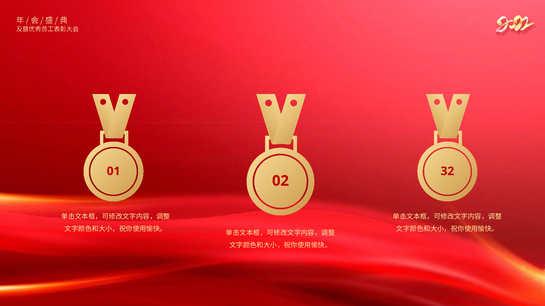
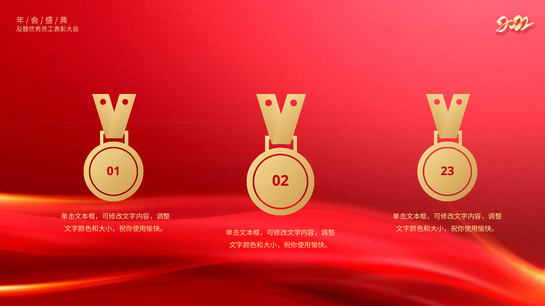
32: 32 -> 23
